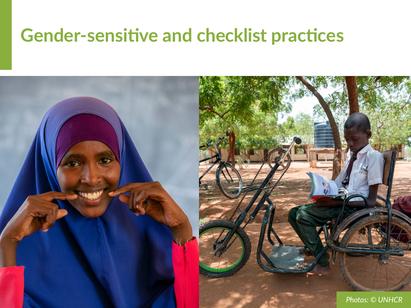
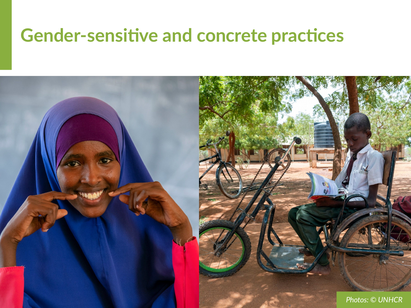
checklist: checklist -> concrete
